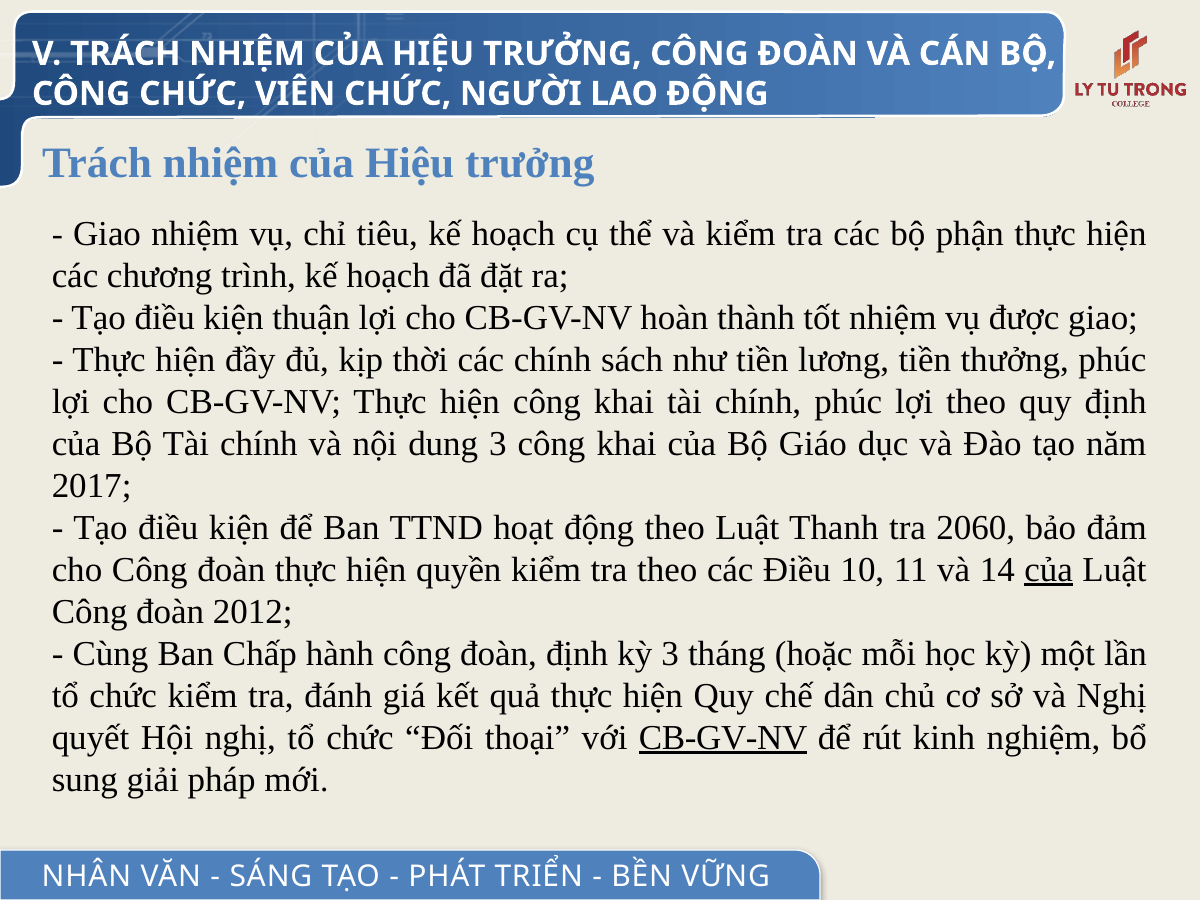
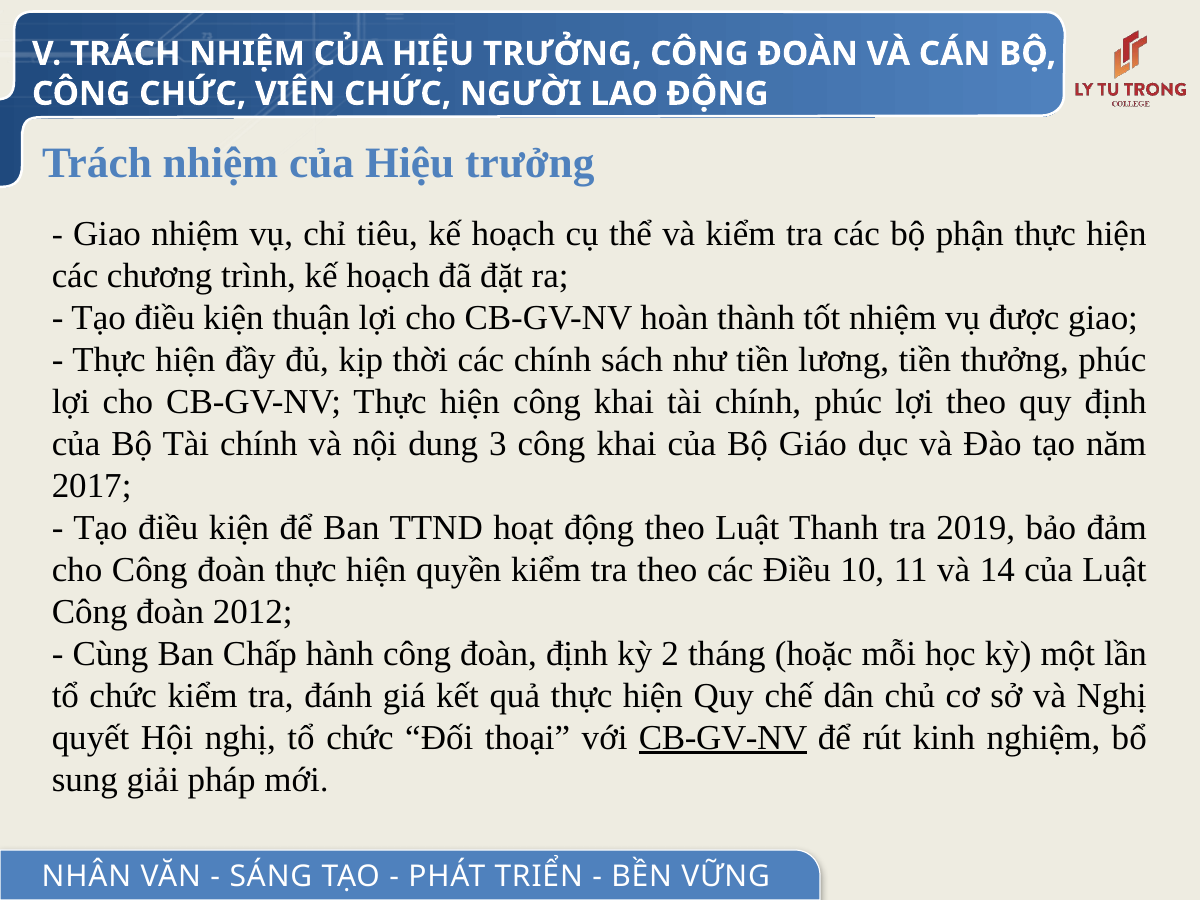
2060: 2060 -> 2019
của at (1049, 569) underline: present -> none
kỳ 3: 3 -> 2
